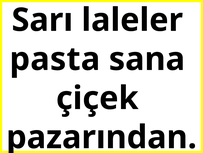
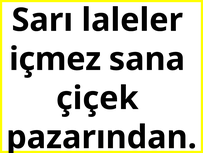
pasta: pasta -> içmez
